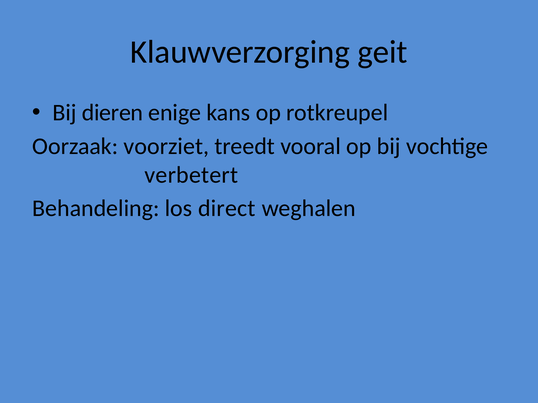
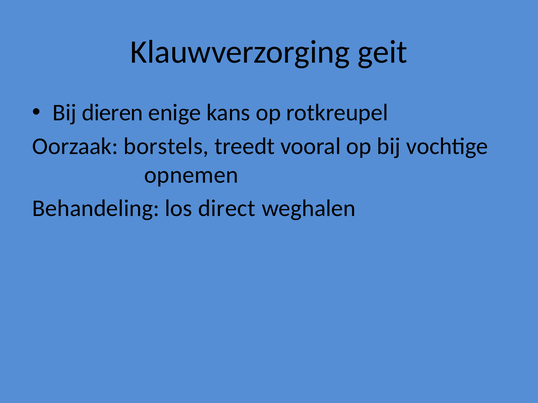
voorziet: voorziet -> borstels
verbetert: verbetert -> opnemen
